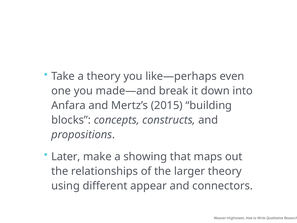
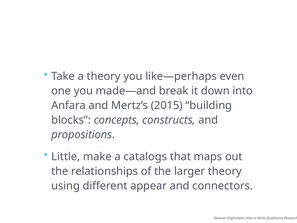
Later: Later -> Little
showing: showing -> catalogs
